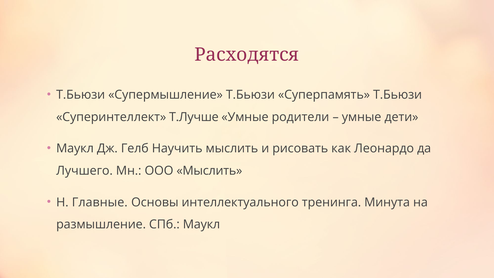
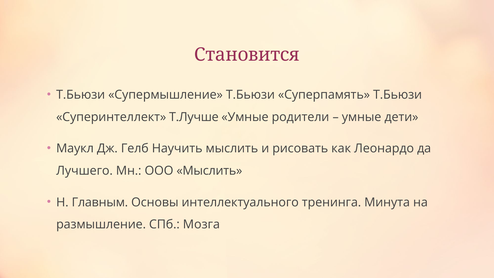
Расходятся: Расходятся -> Становится
Главные: Главные -> Главным
СПб Маукл: Маукл -> Мозга
